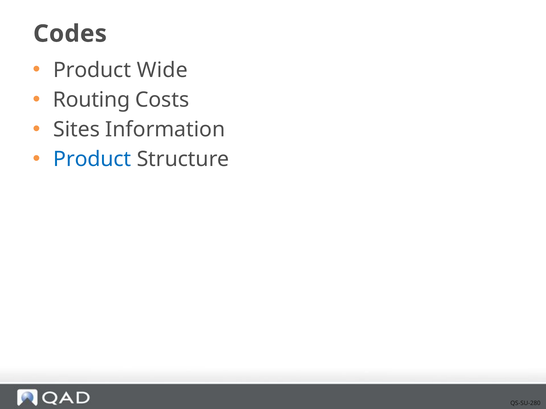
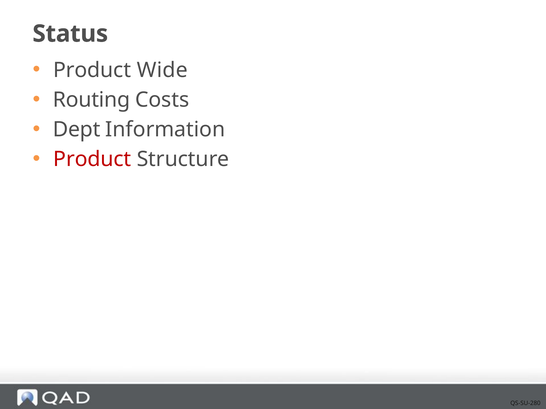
Codes: Codes -> Status
Sites: Sites -> Dept
Product at (92, 159) colour: blue -> red
